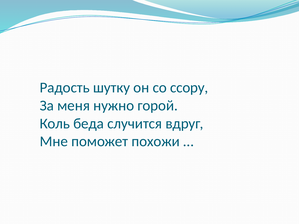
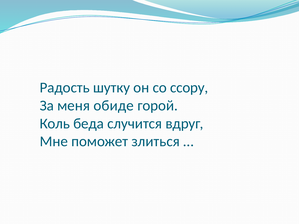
нужно: нужно -> обиде
похожи: похожи -> злиться
